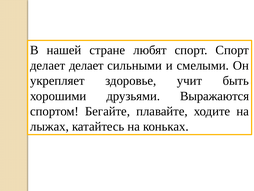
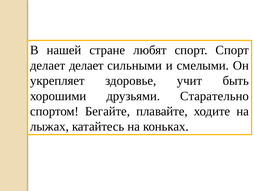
Выражаются: Выражаются -> Старательно
